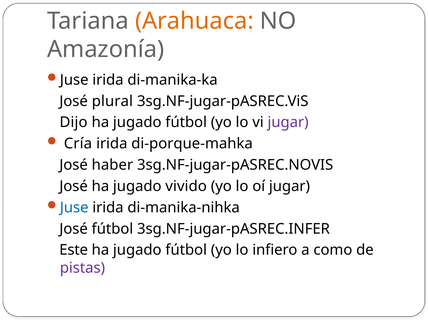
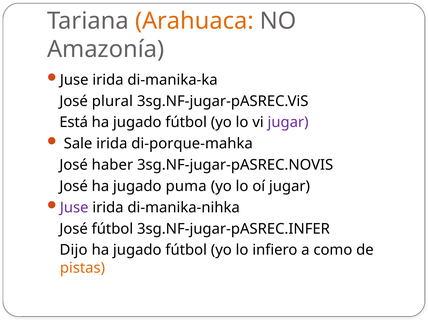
Dijo: Dijo -> Está
Cría: Cría -> Sale
vivido: vivido -> puma
Juse at (74, 208) colour: blue -> purple
Este: Este -> Dijo
pistas colour: purple -> orange
